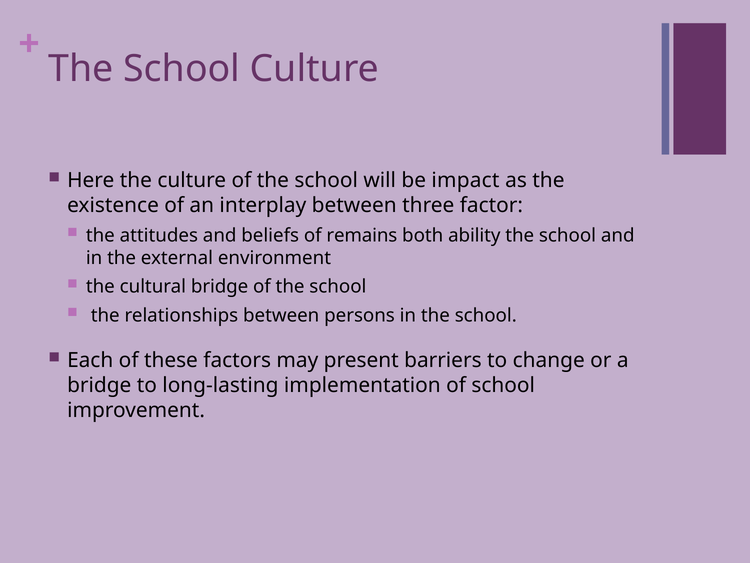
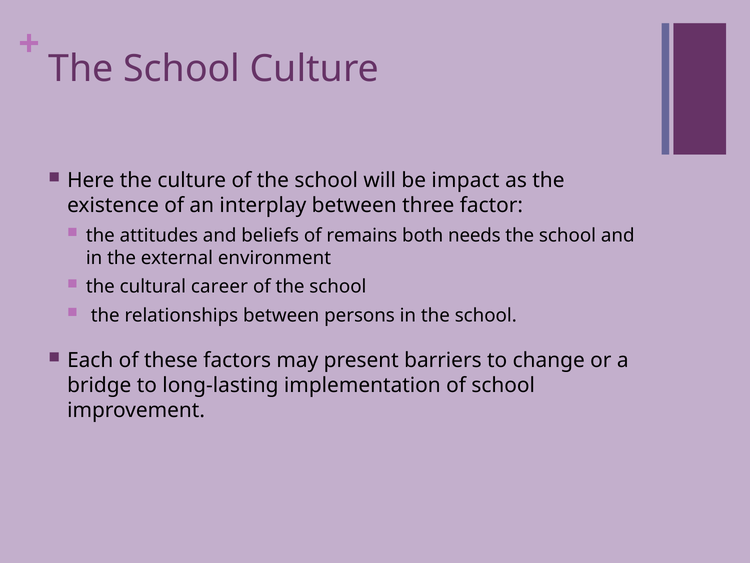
ability: ability -> needs
cultural bridge: bridge -> career
